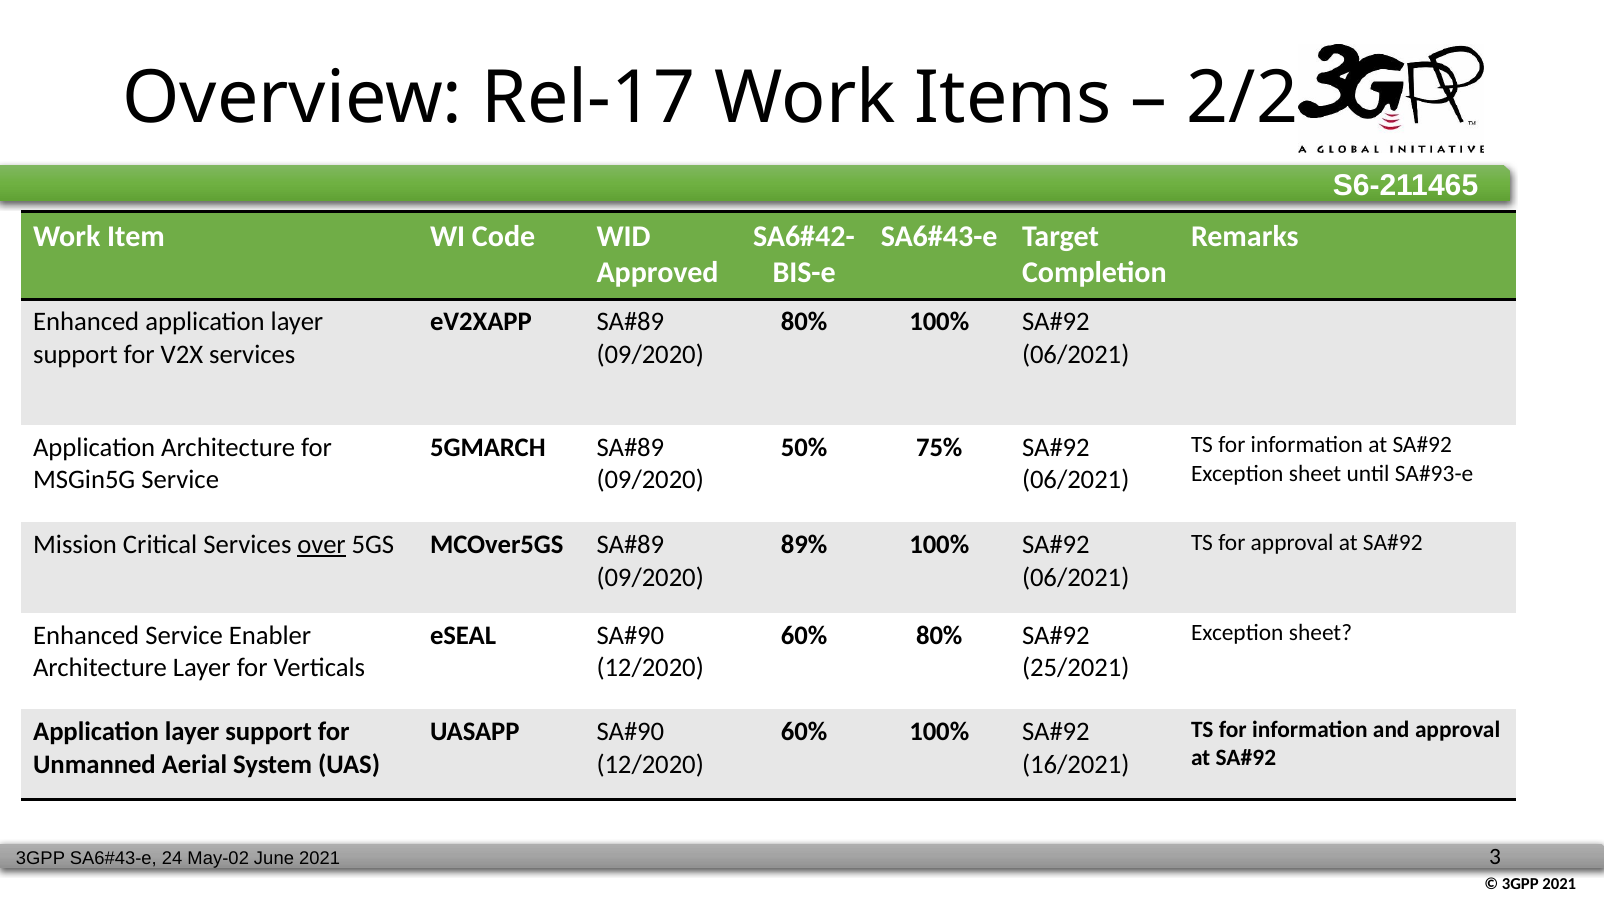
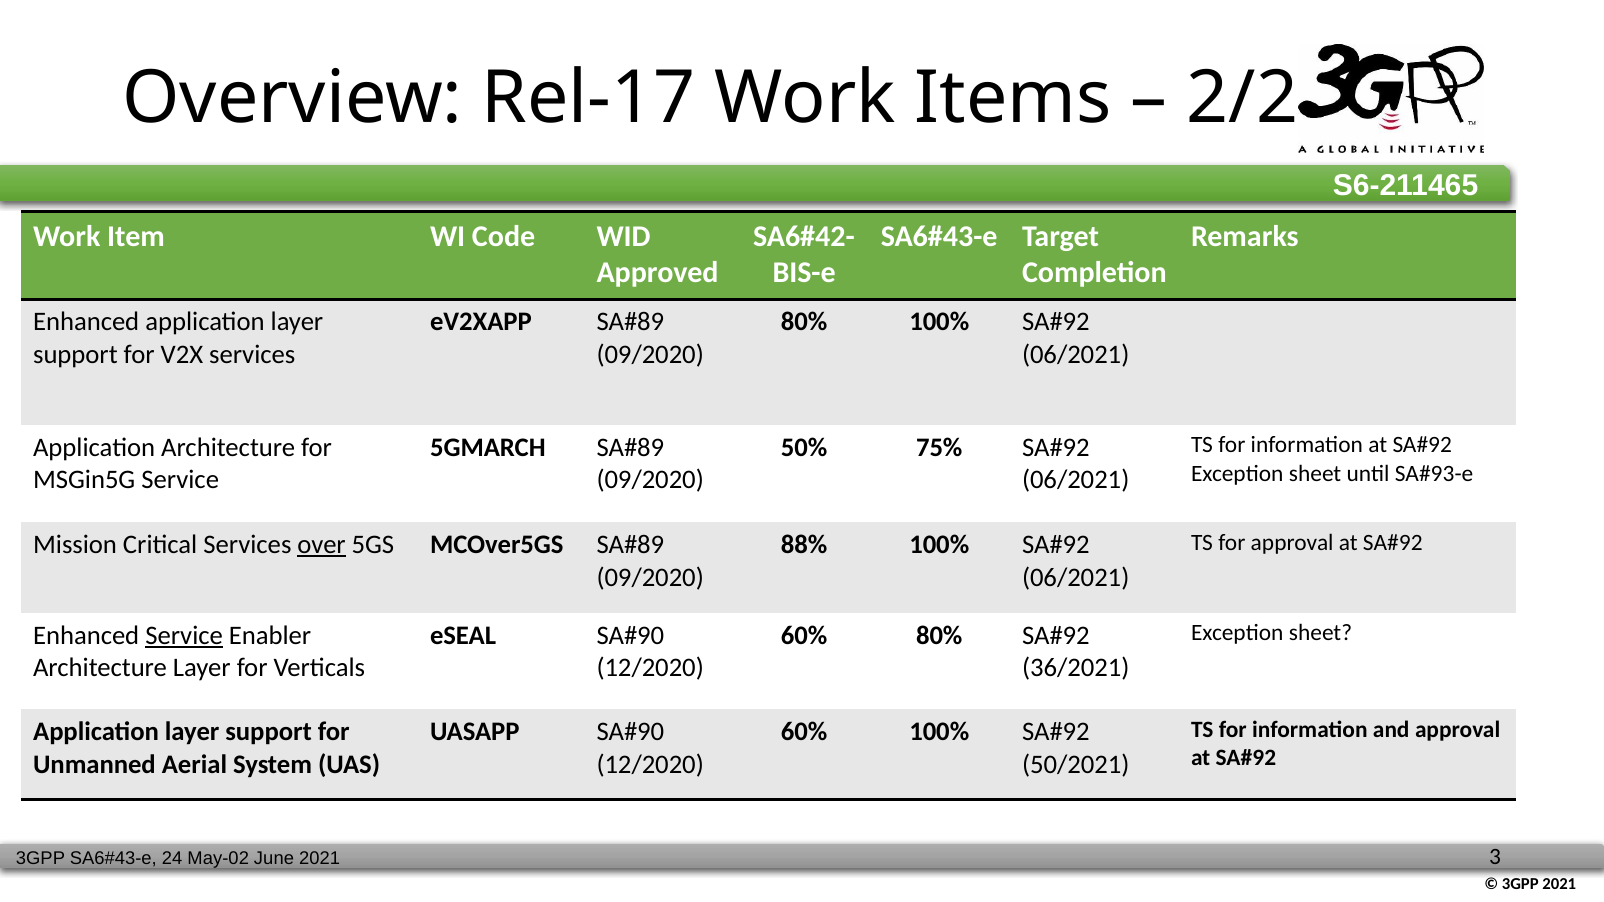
89%: 89% -> 88%
Service at (184, 635) underline: none -> present
25/2021: 25/2021 -> 36/2021
16/2021: 16/2021 -> 50/2021
